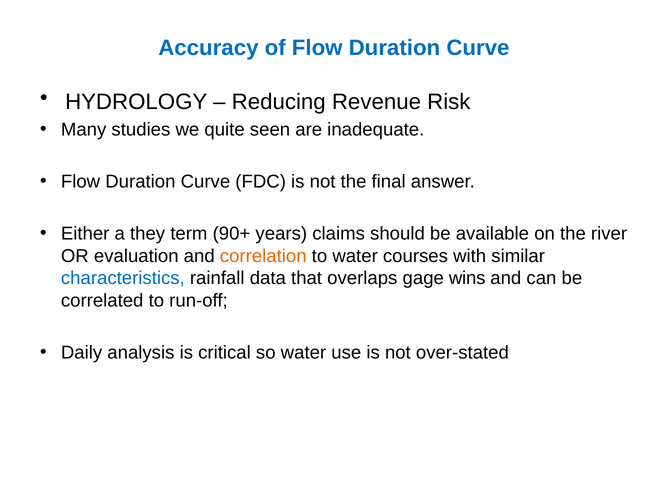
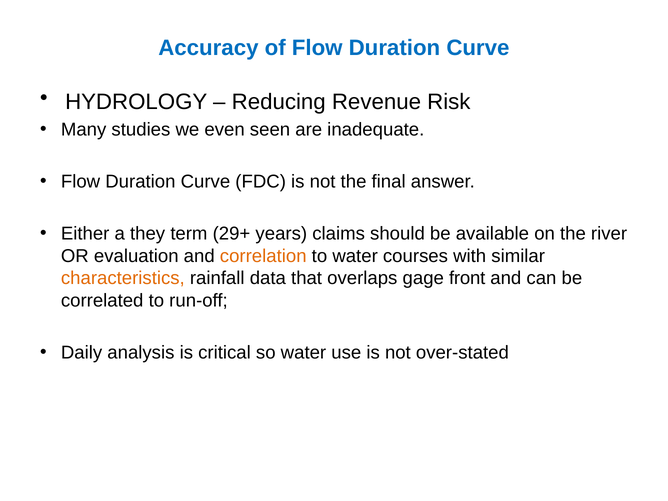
quite: quite -> even
90+: 90+ -> 29+
characteristics colour: blue -> orange
wins: wins -> front
